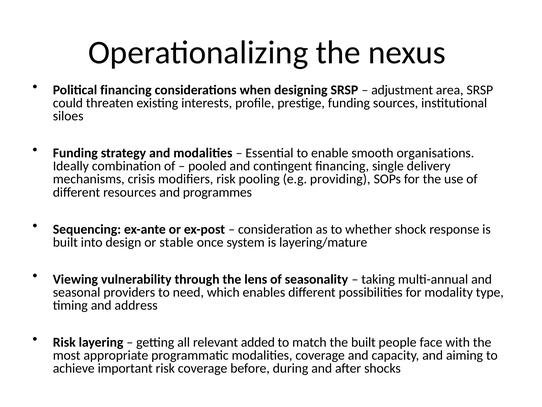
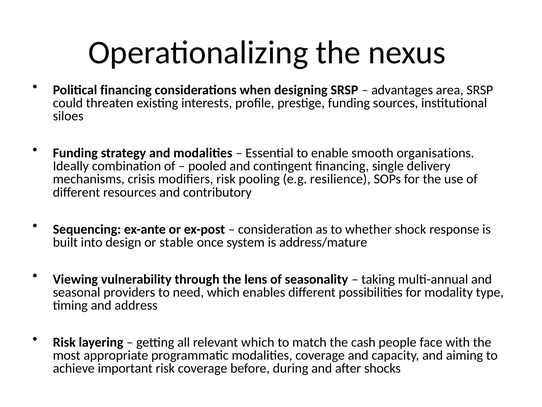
adjustment: adjustment -> advantages
providing: providing -> resilience
programmes: programmes -> contributory
layering/mature: layering/mature -> address/mature
relevant added: added -> which
the built: built -> cash
